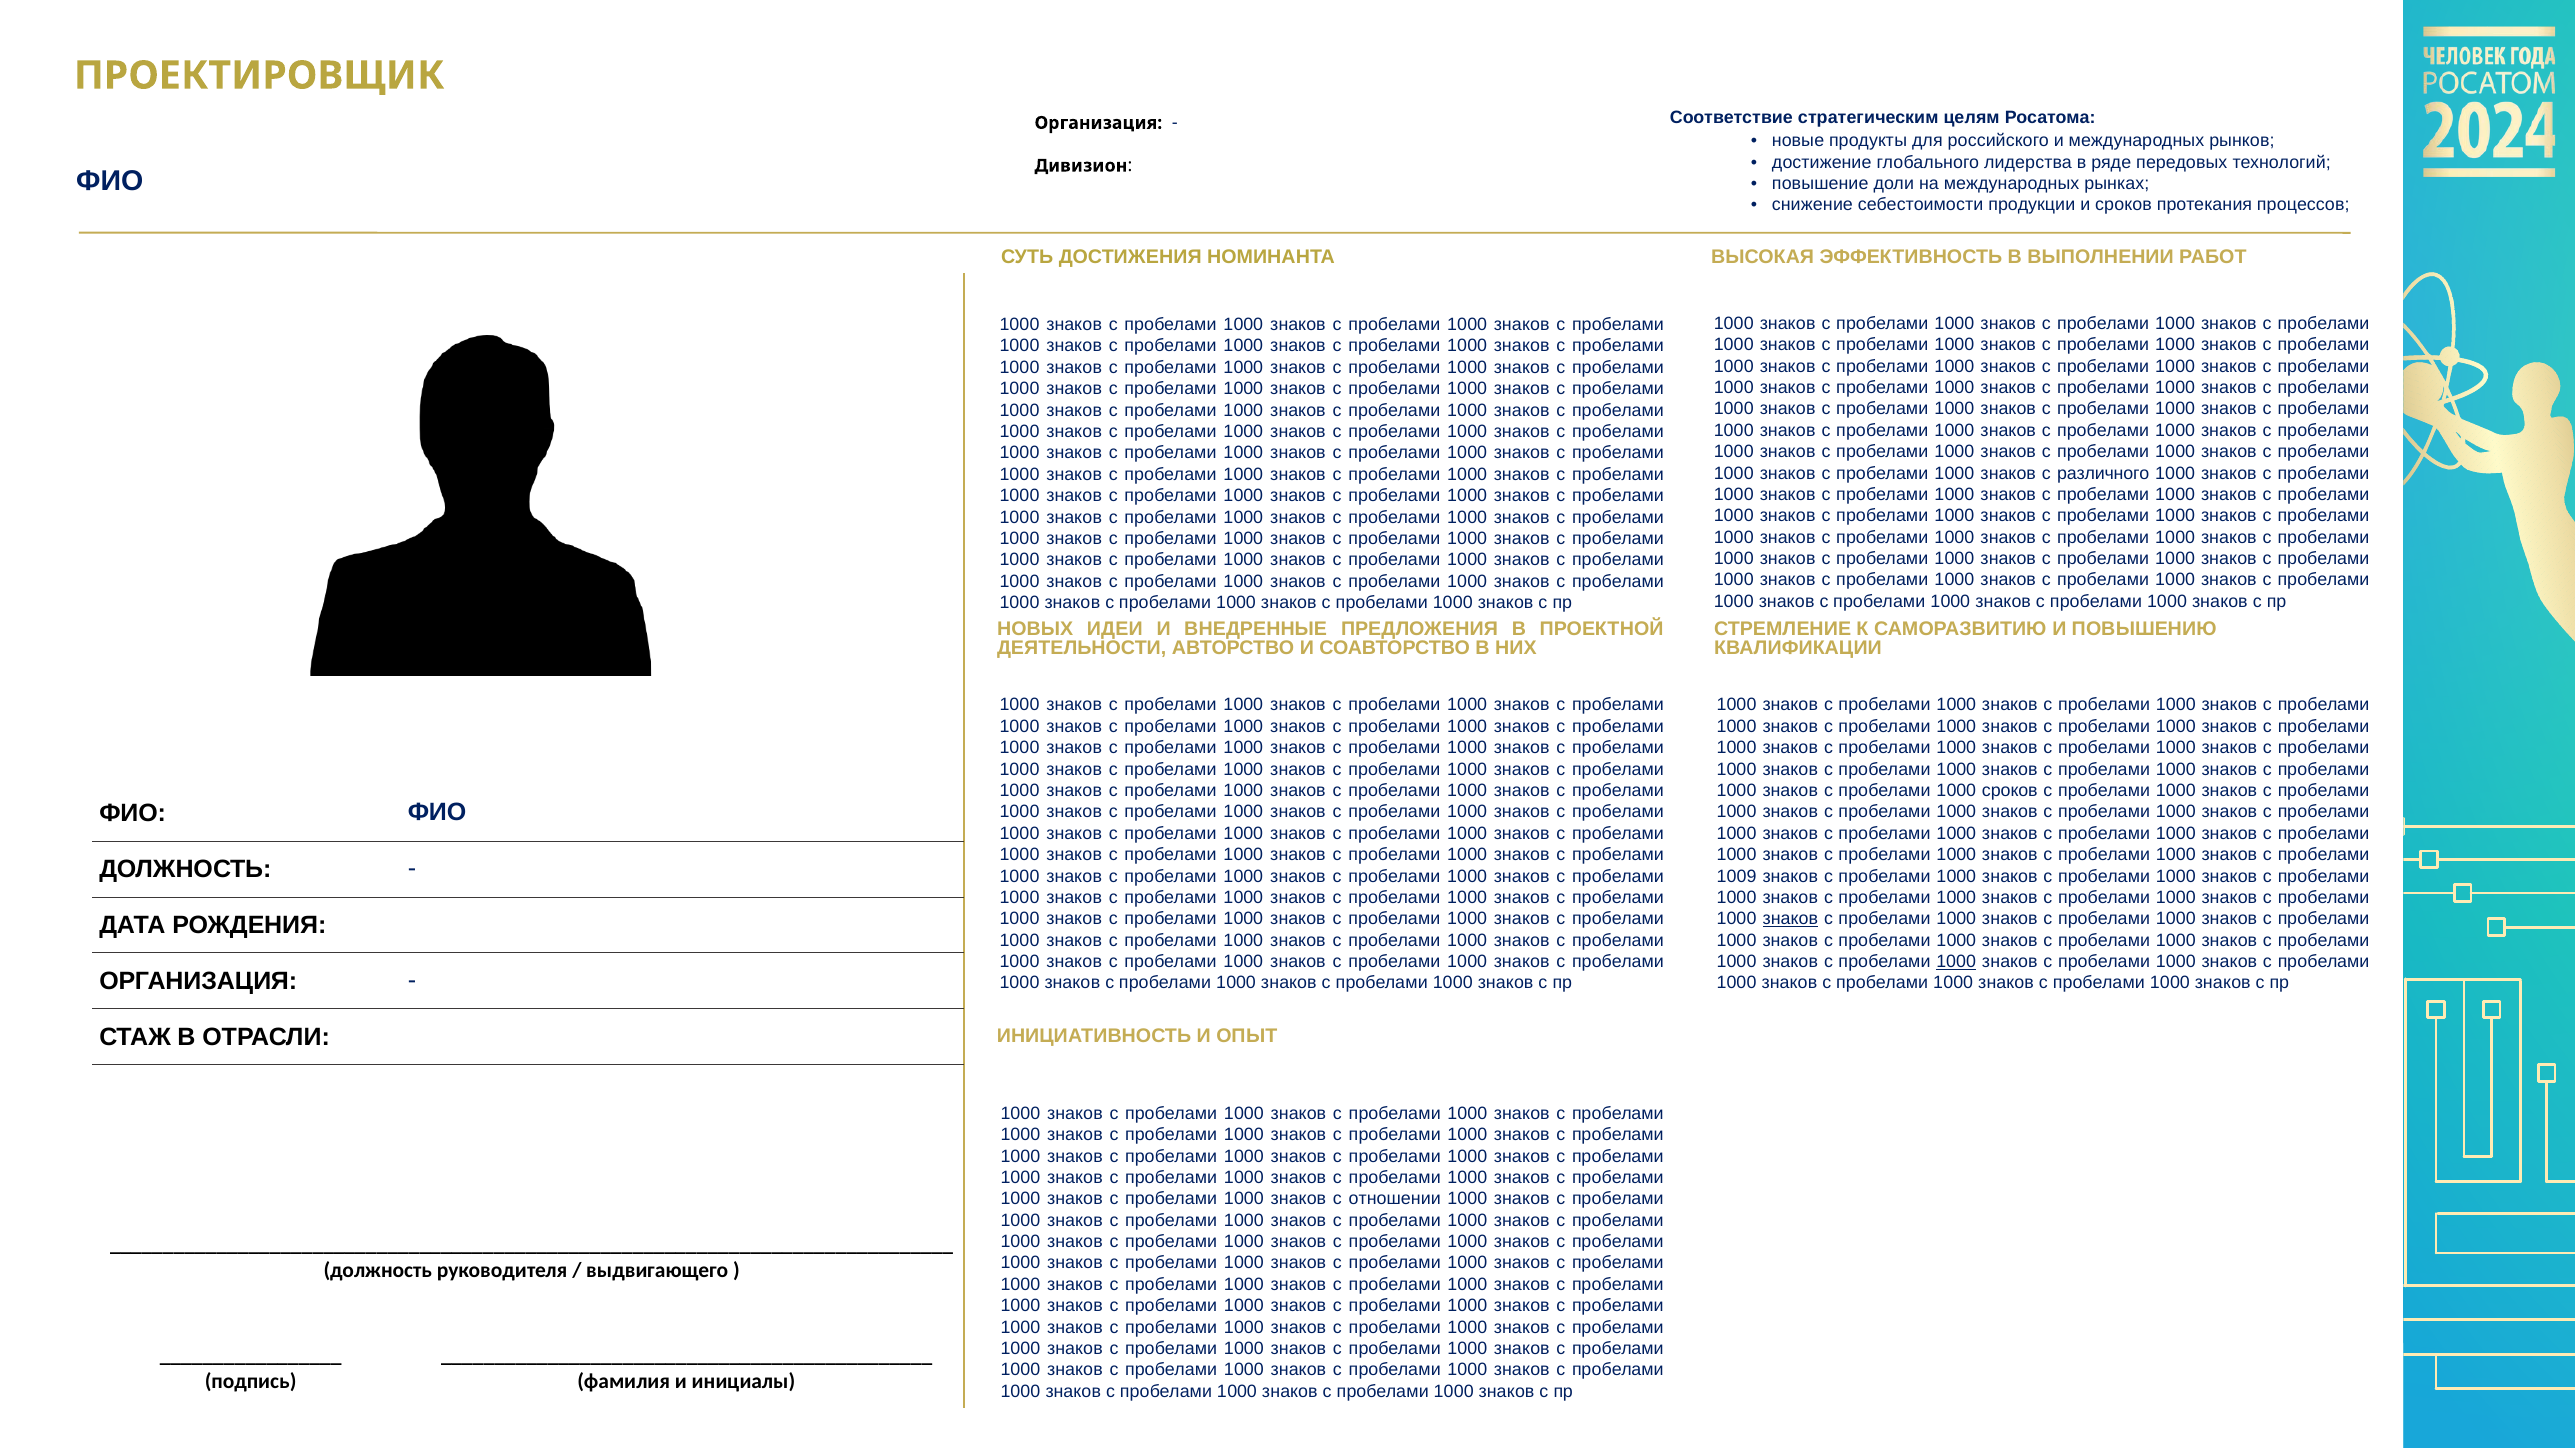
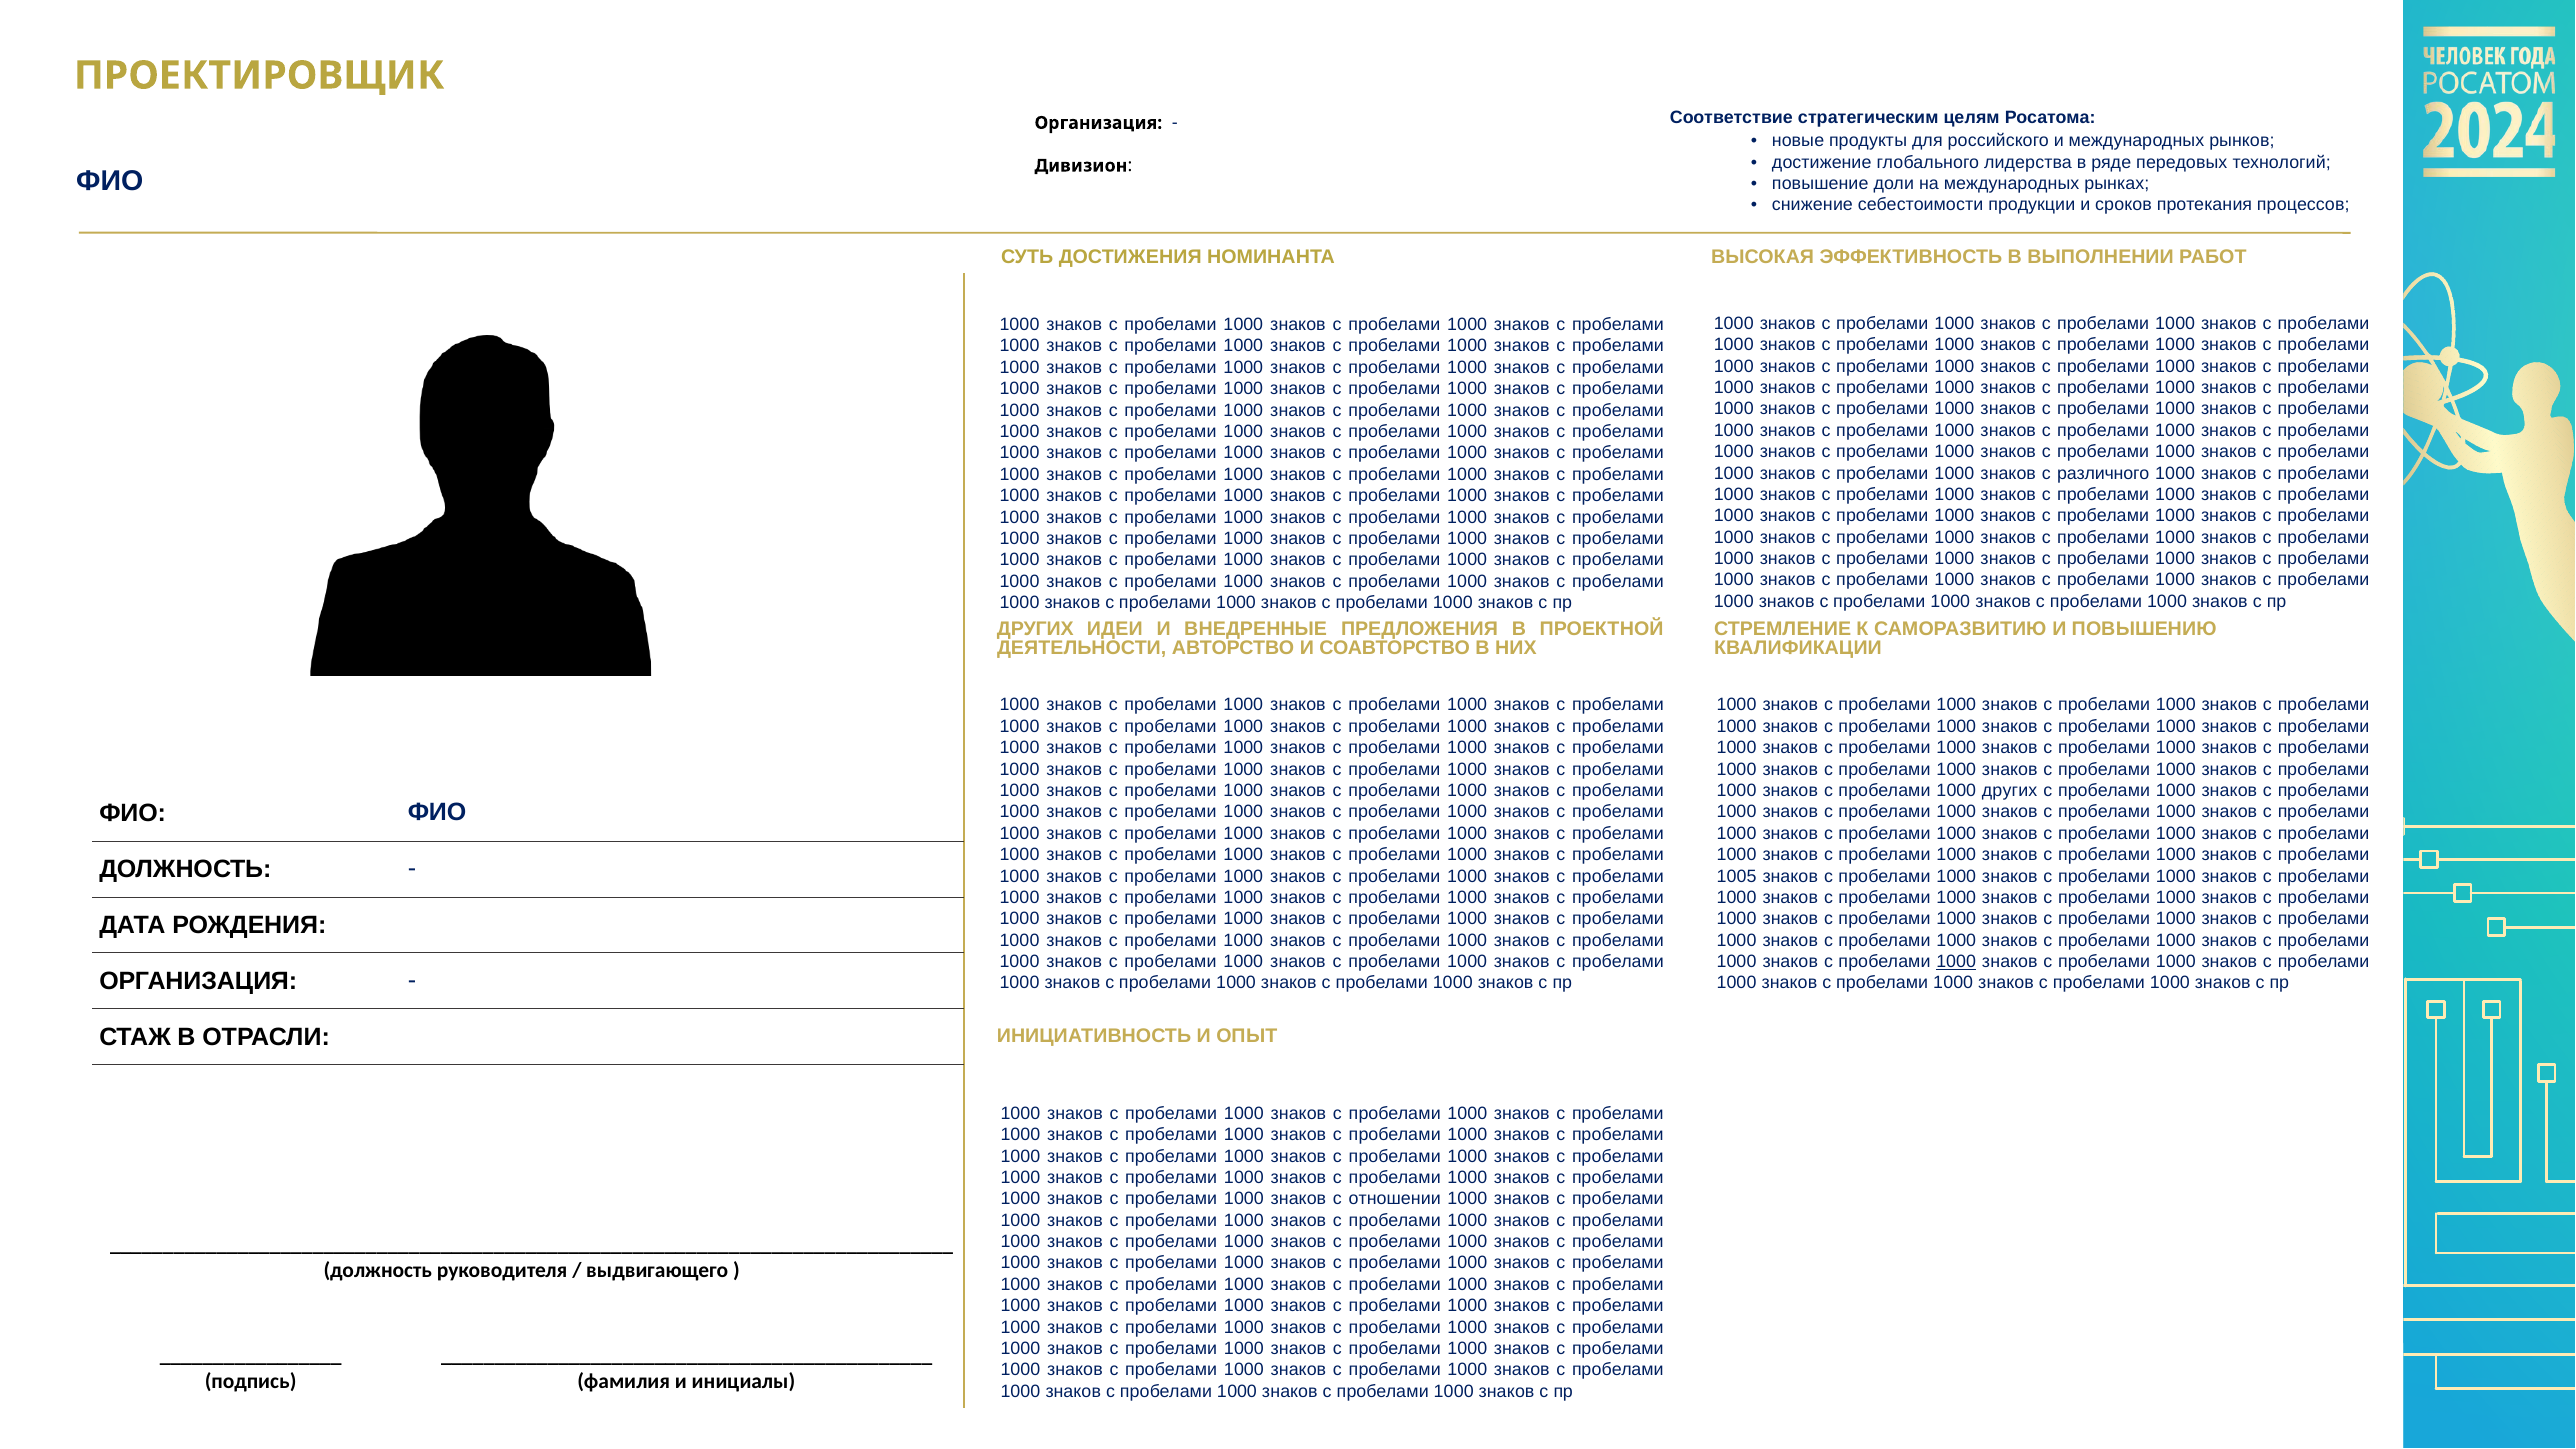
НОВЫХ at (1035, 629): НОВЫХ -> ДРУГИХ
1000 сроков: сроков -> других
1009: 1009 -> 1005
знаков at (1790, 919) underline: present -> none
